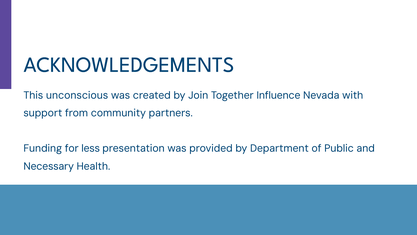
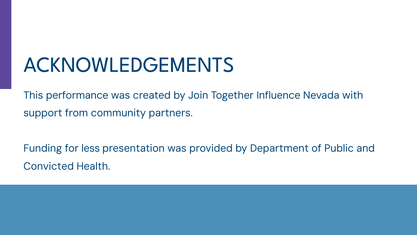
unconscious: unconscious -> performance
Necessary: Necessary -> Convicted
